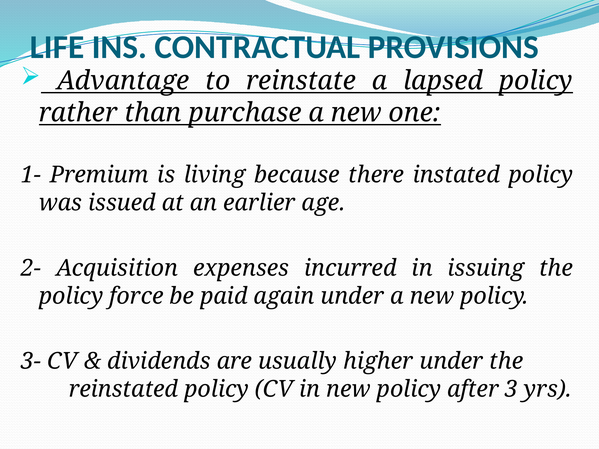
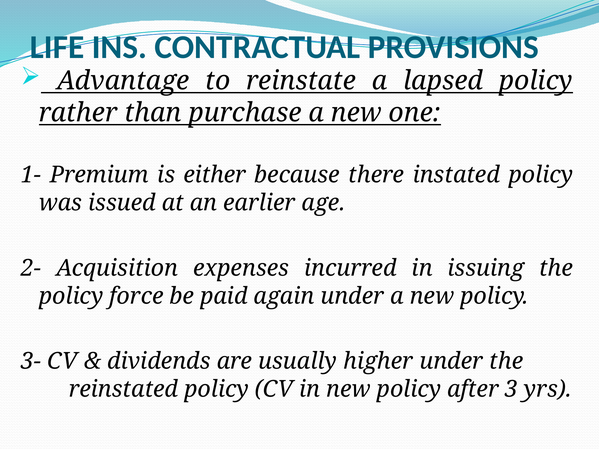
living: living -> either
